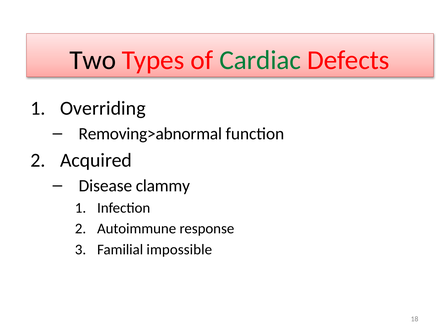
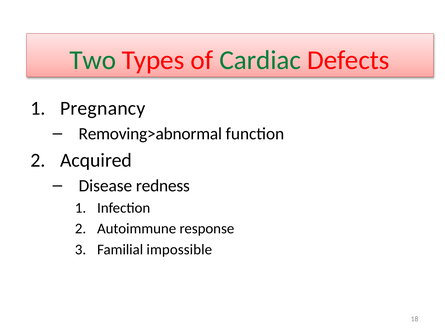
Two colour: black -> green
Overriding: Overriding -> Pregnancy
clammy: clammy -> redness
